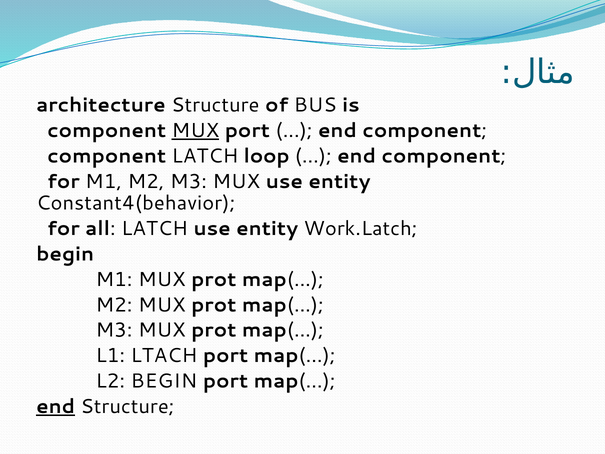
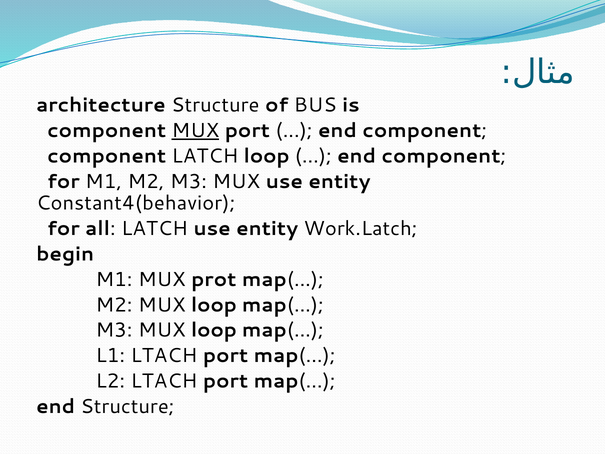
M2 MUX prot: prot -> loop
M3 MUX prot: prot -> loop
L2 BEGIN: BEGIN -> LTACH
end at (56, 406) underline: present -> none
